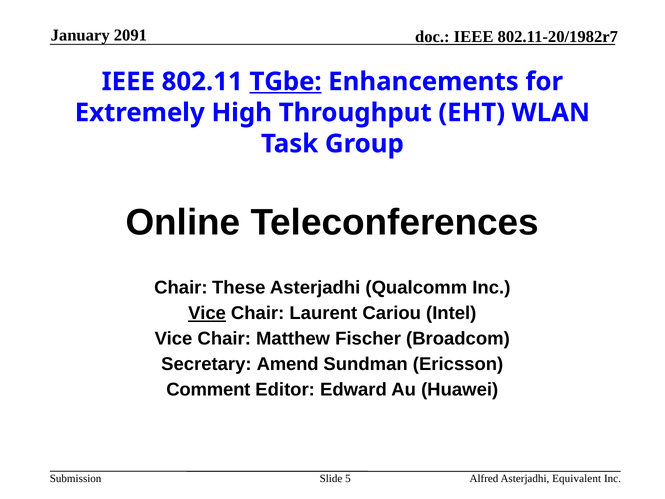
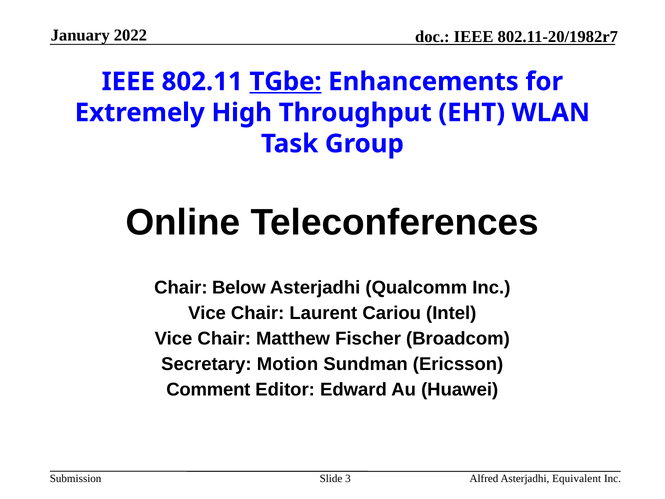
2091: 2091 -> 2022
These: These -> Below
Vice at (207, 313) underline: present -> none
Amend: Amend -> Motion
5: 5 -> 3
